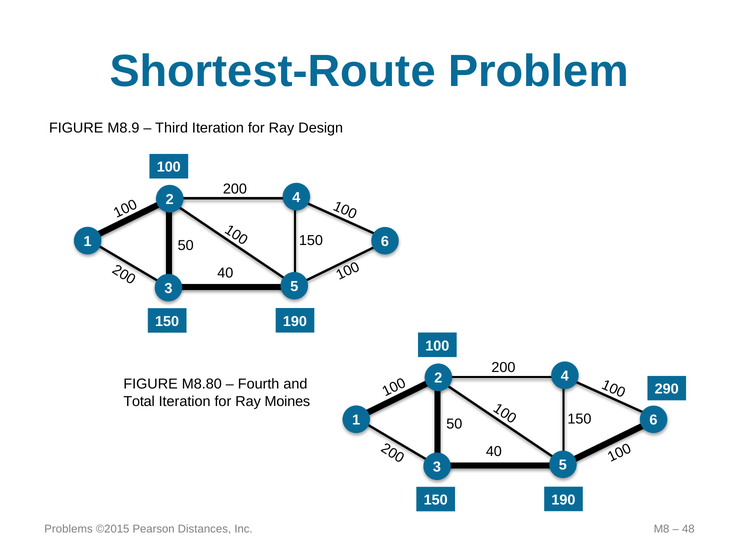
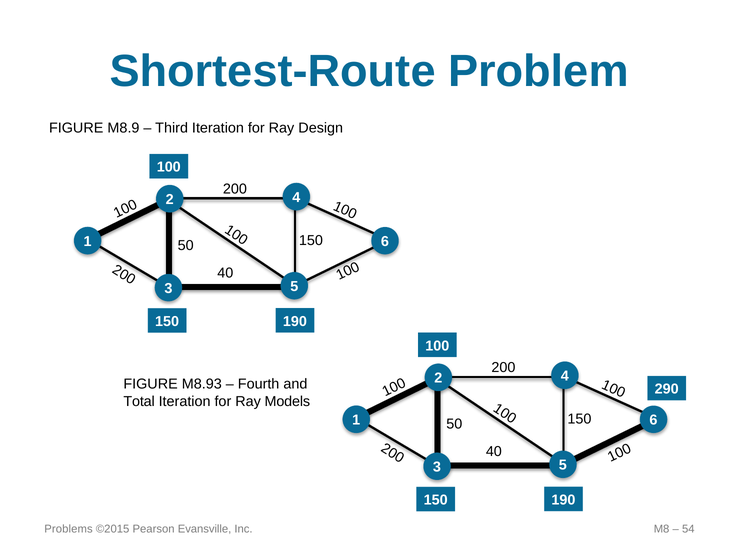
M8.80: M8.80 -> M8.93
Moines: Moines -> Models
Distances: Distances -> Evansville
48: 48 -> 54
